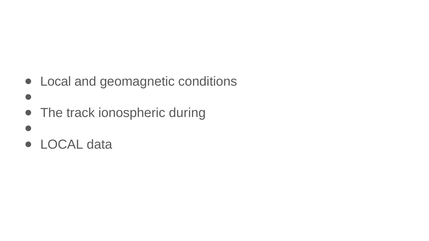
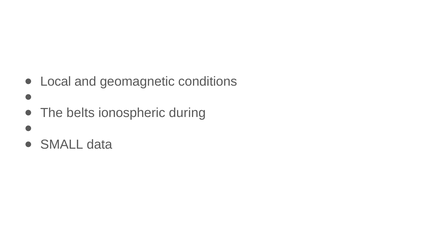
track: track -> belts
LOCAL at (62, 145): LOCAL -> SMALL
